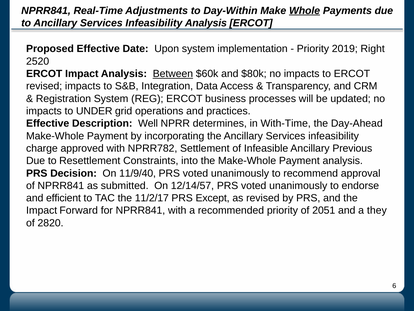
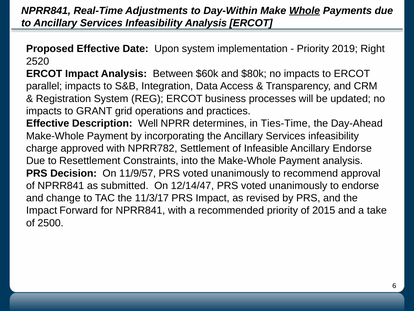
Between underline: present -> none
revised at (44, 86): revised -> parallel
UNDER: UNDER -> GRANT
With-Time: With-Time -> Ties-Time
Ancillary Previous: Previous -> Endorse
11/9/40: 11/9/40 -> 11/9/57
12/14/57: 12/14/57 -> 12/14/47
efficient: efficient -> change
11/2/17: 11/2/17 -> 11/3/17
PRS Except: Except -> Impact
2051: 2051 -> 2015
they: they -> take
2820: 2820 -> 2500
